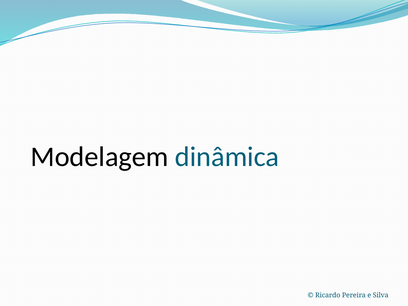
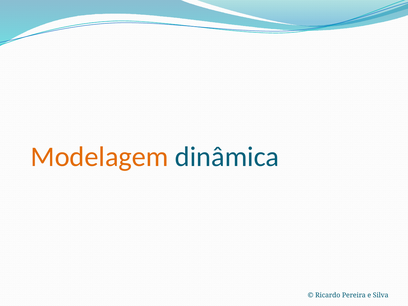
Modelagem colour: black -> orange
